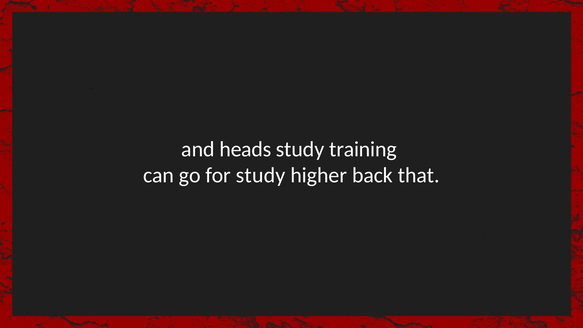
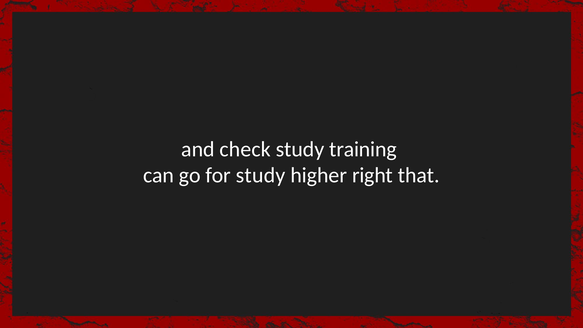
heads: heads -> check
back: back -> right
